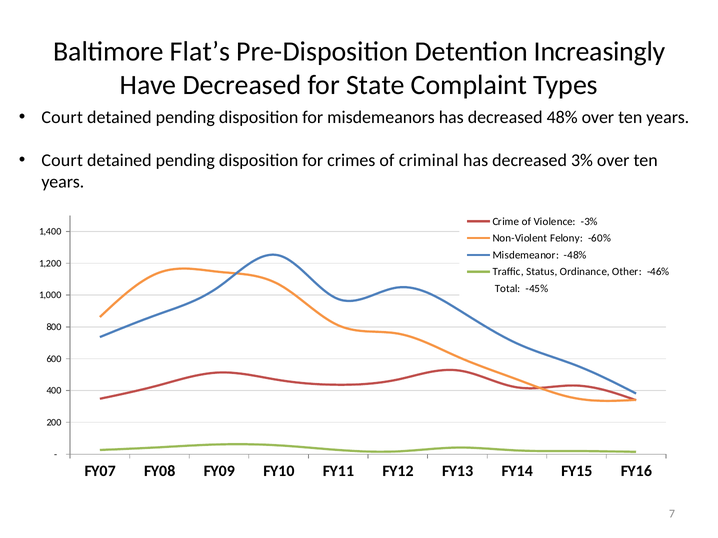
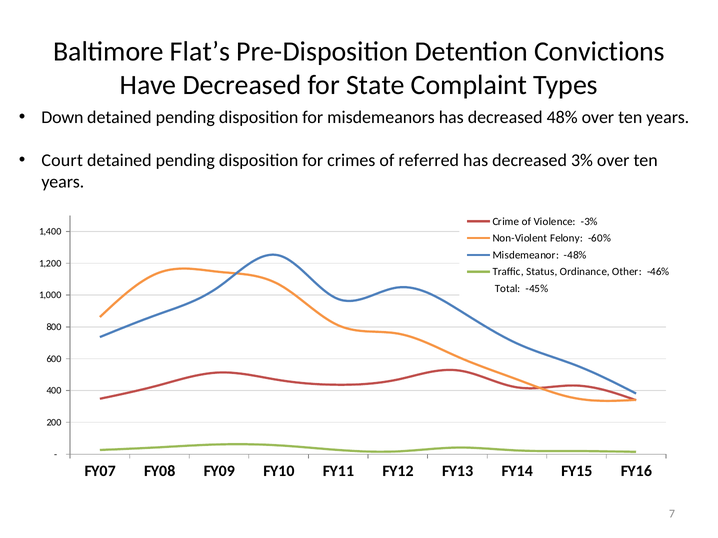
Increasingly: Increasingly -> Convictions
Court at (62, 117): Court -> Down
criminal: criminal -> referred
